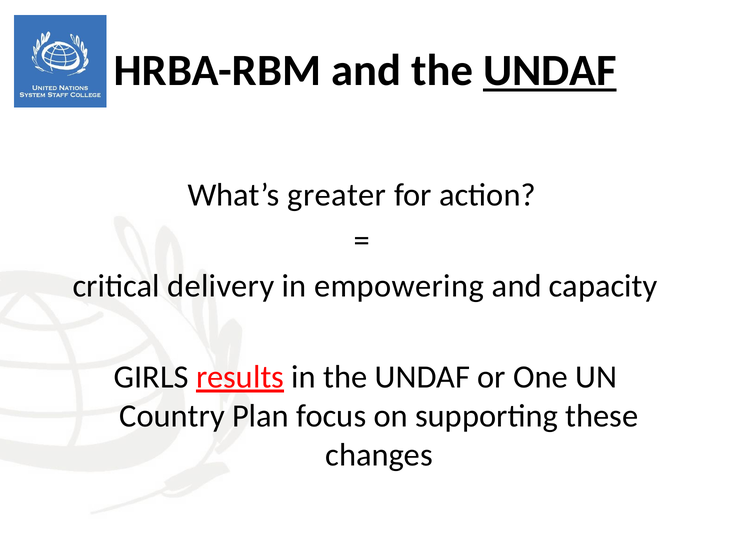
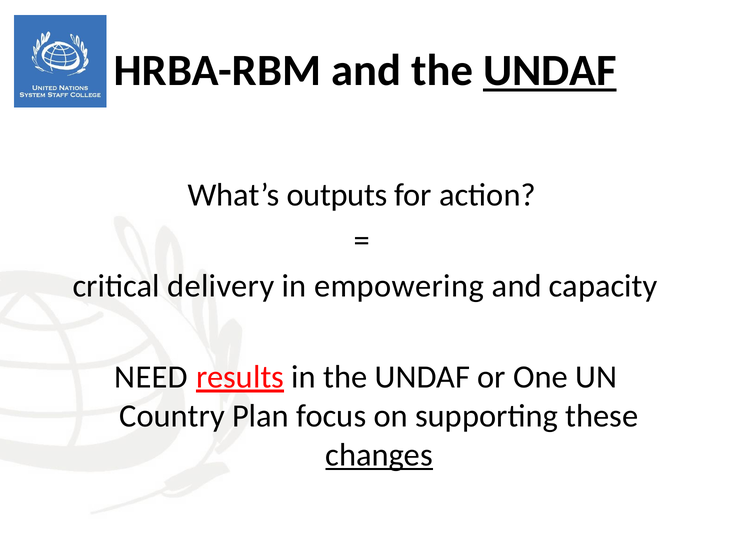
greater: greater -> outputs
GIRLS: GIRLS -> NEED
changes underline: none -> present
